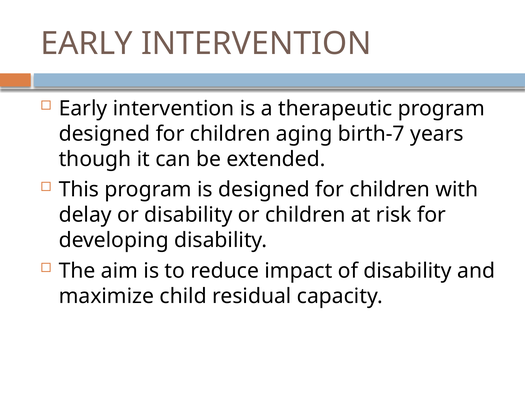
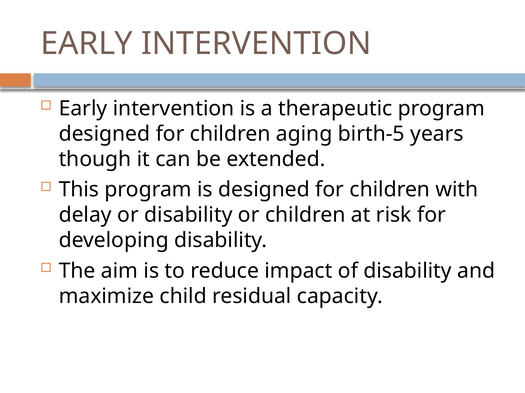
birth-7: birth-7 -> birth-5
